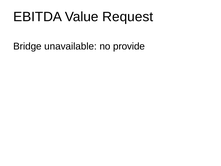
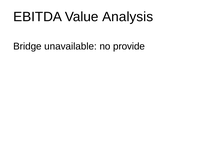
Request: Request -> Analysis
